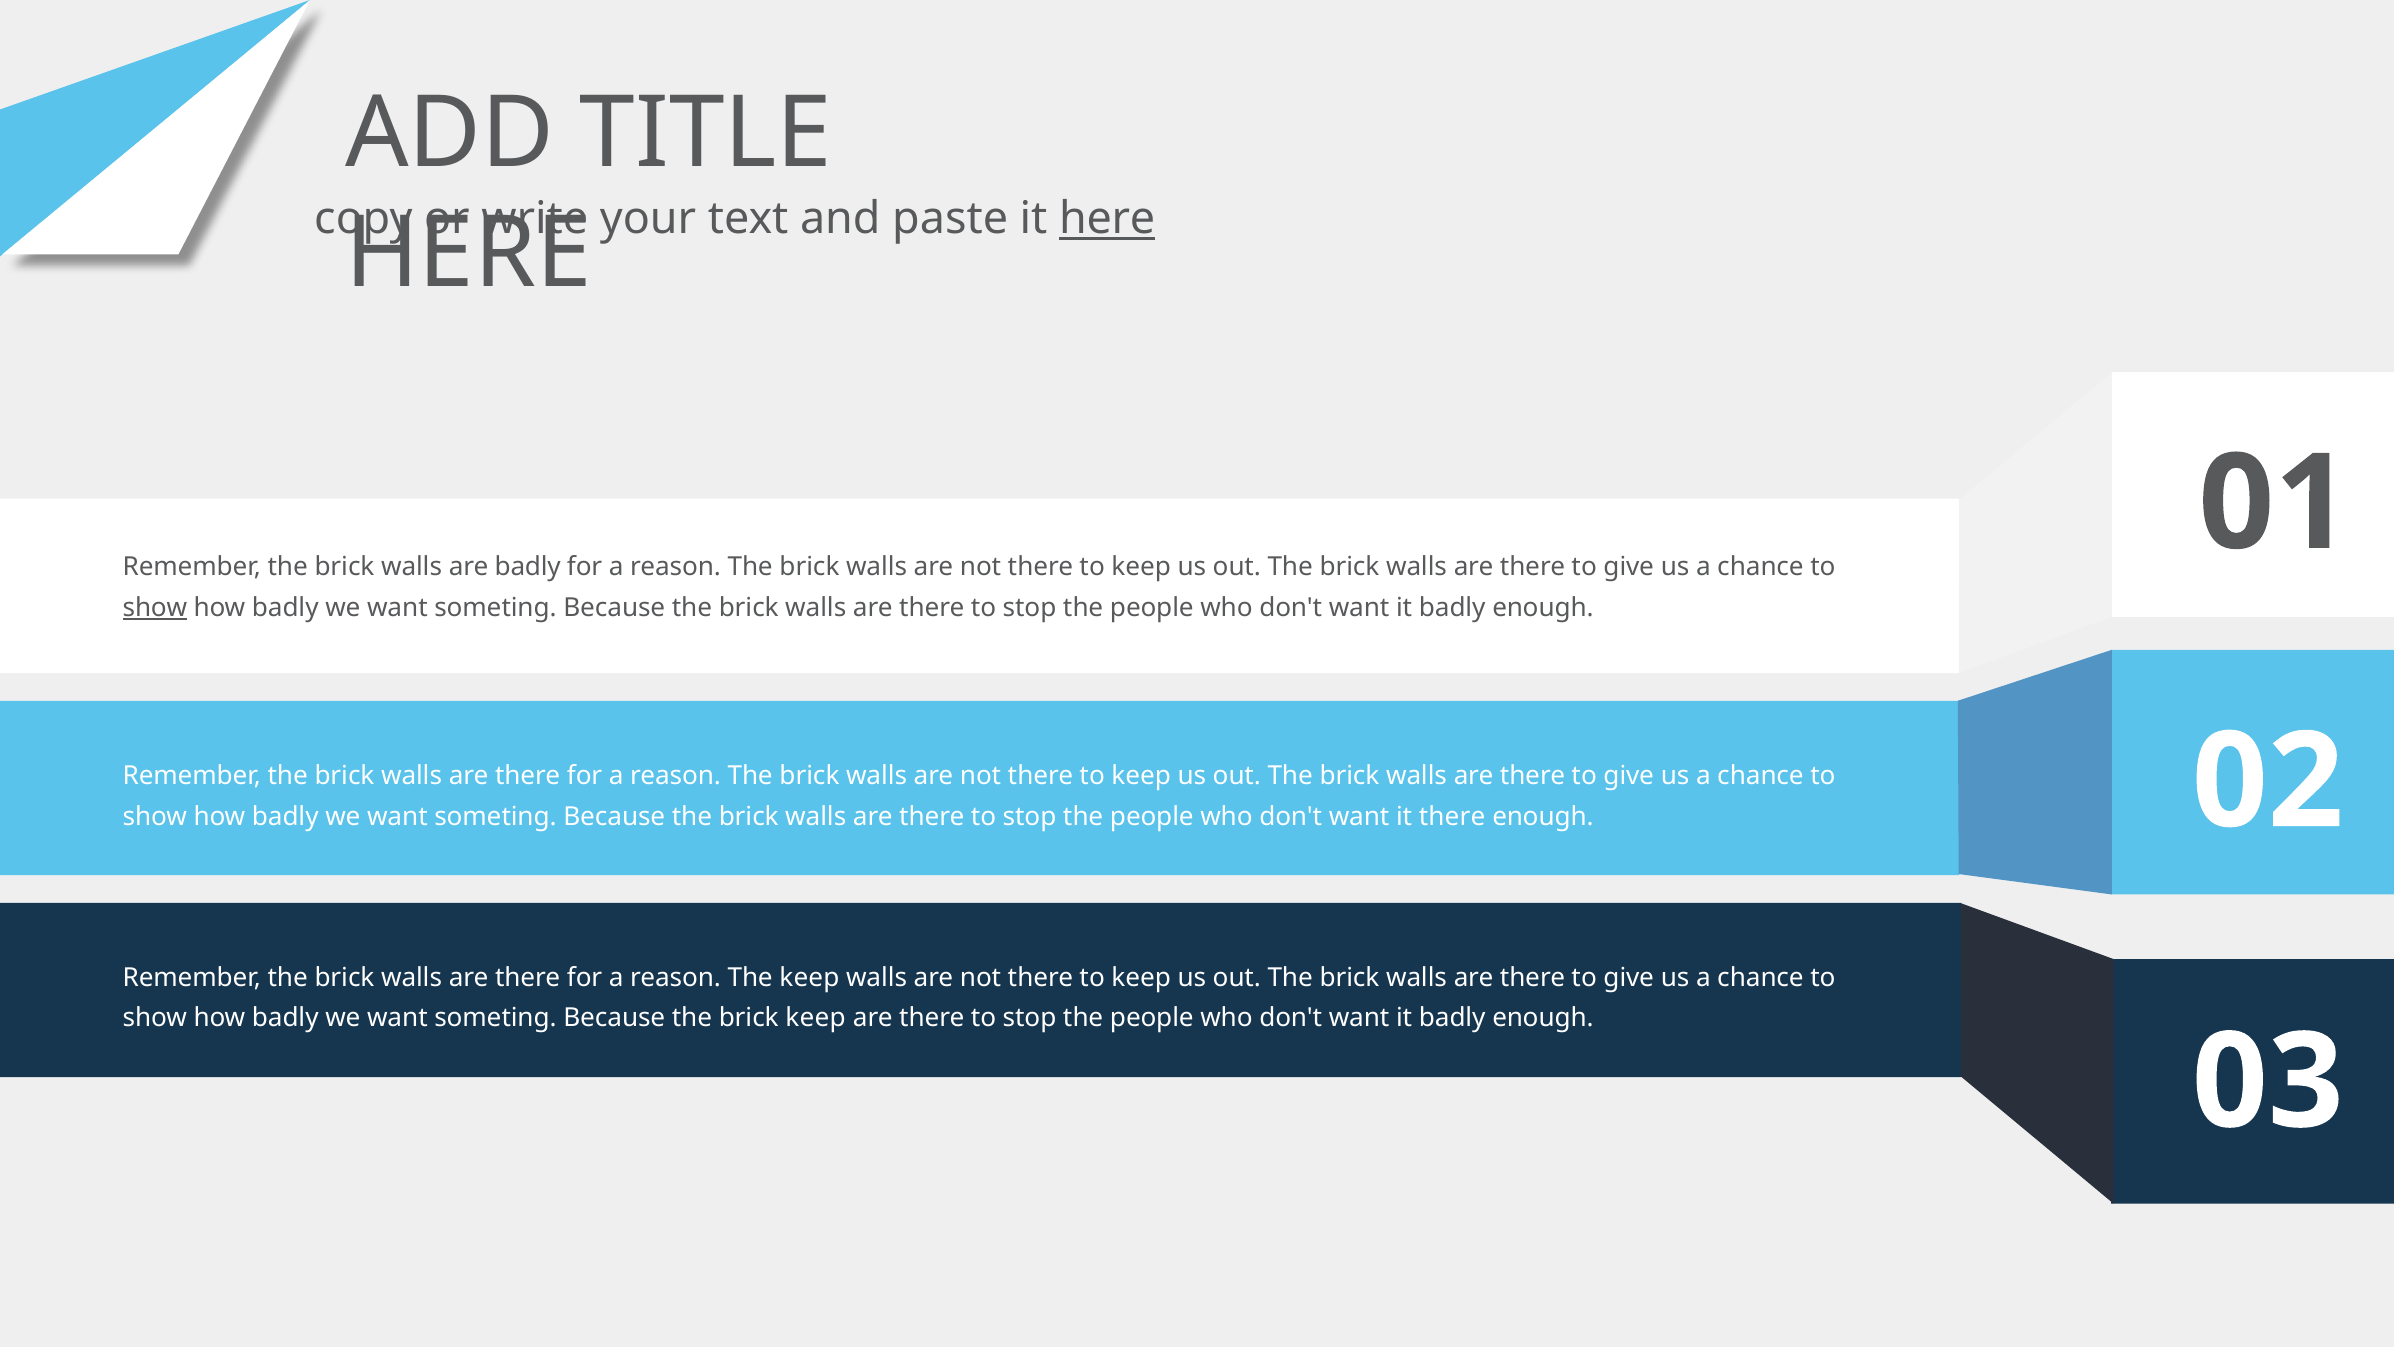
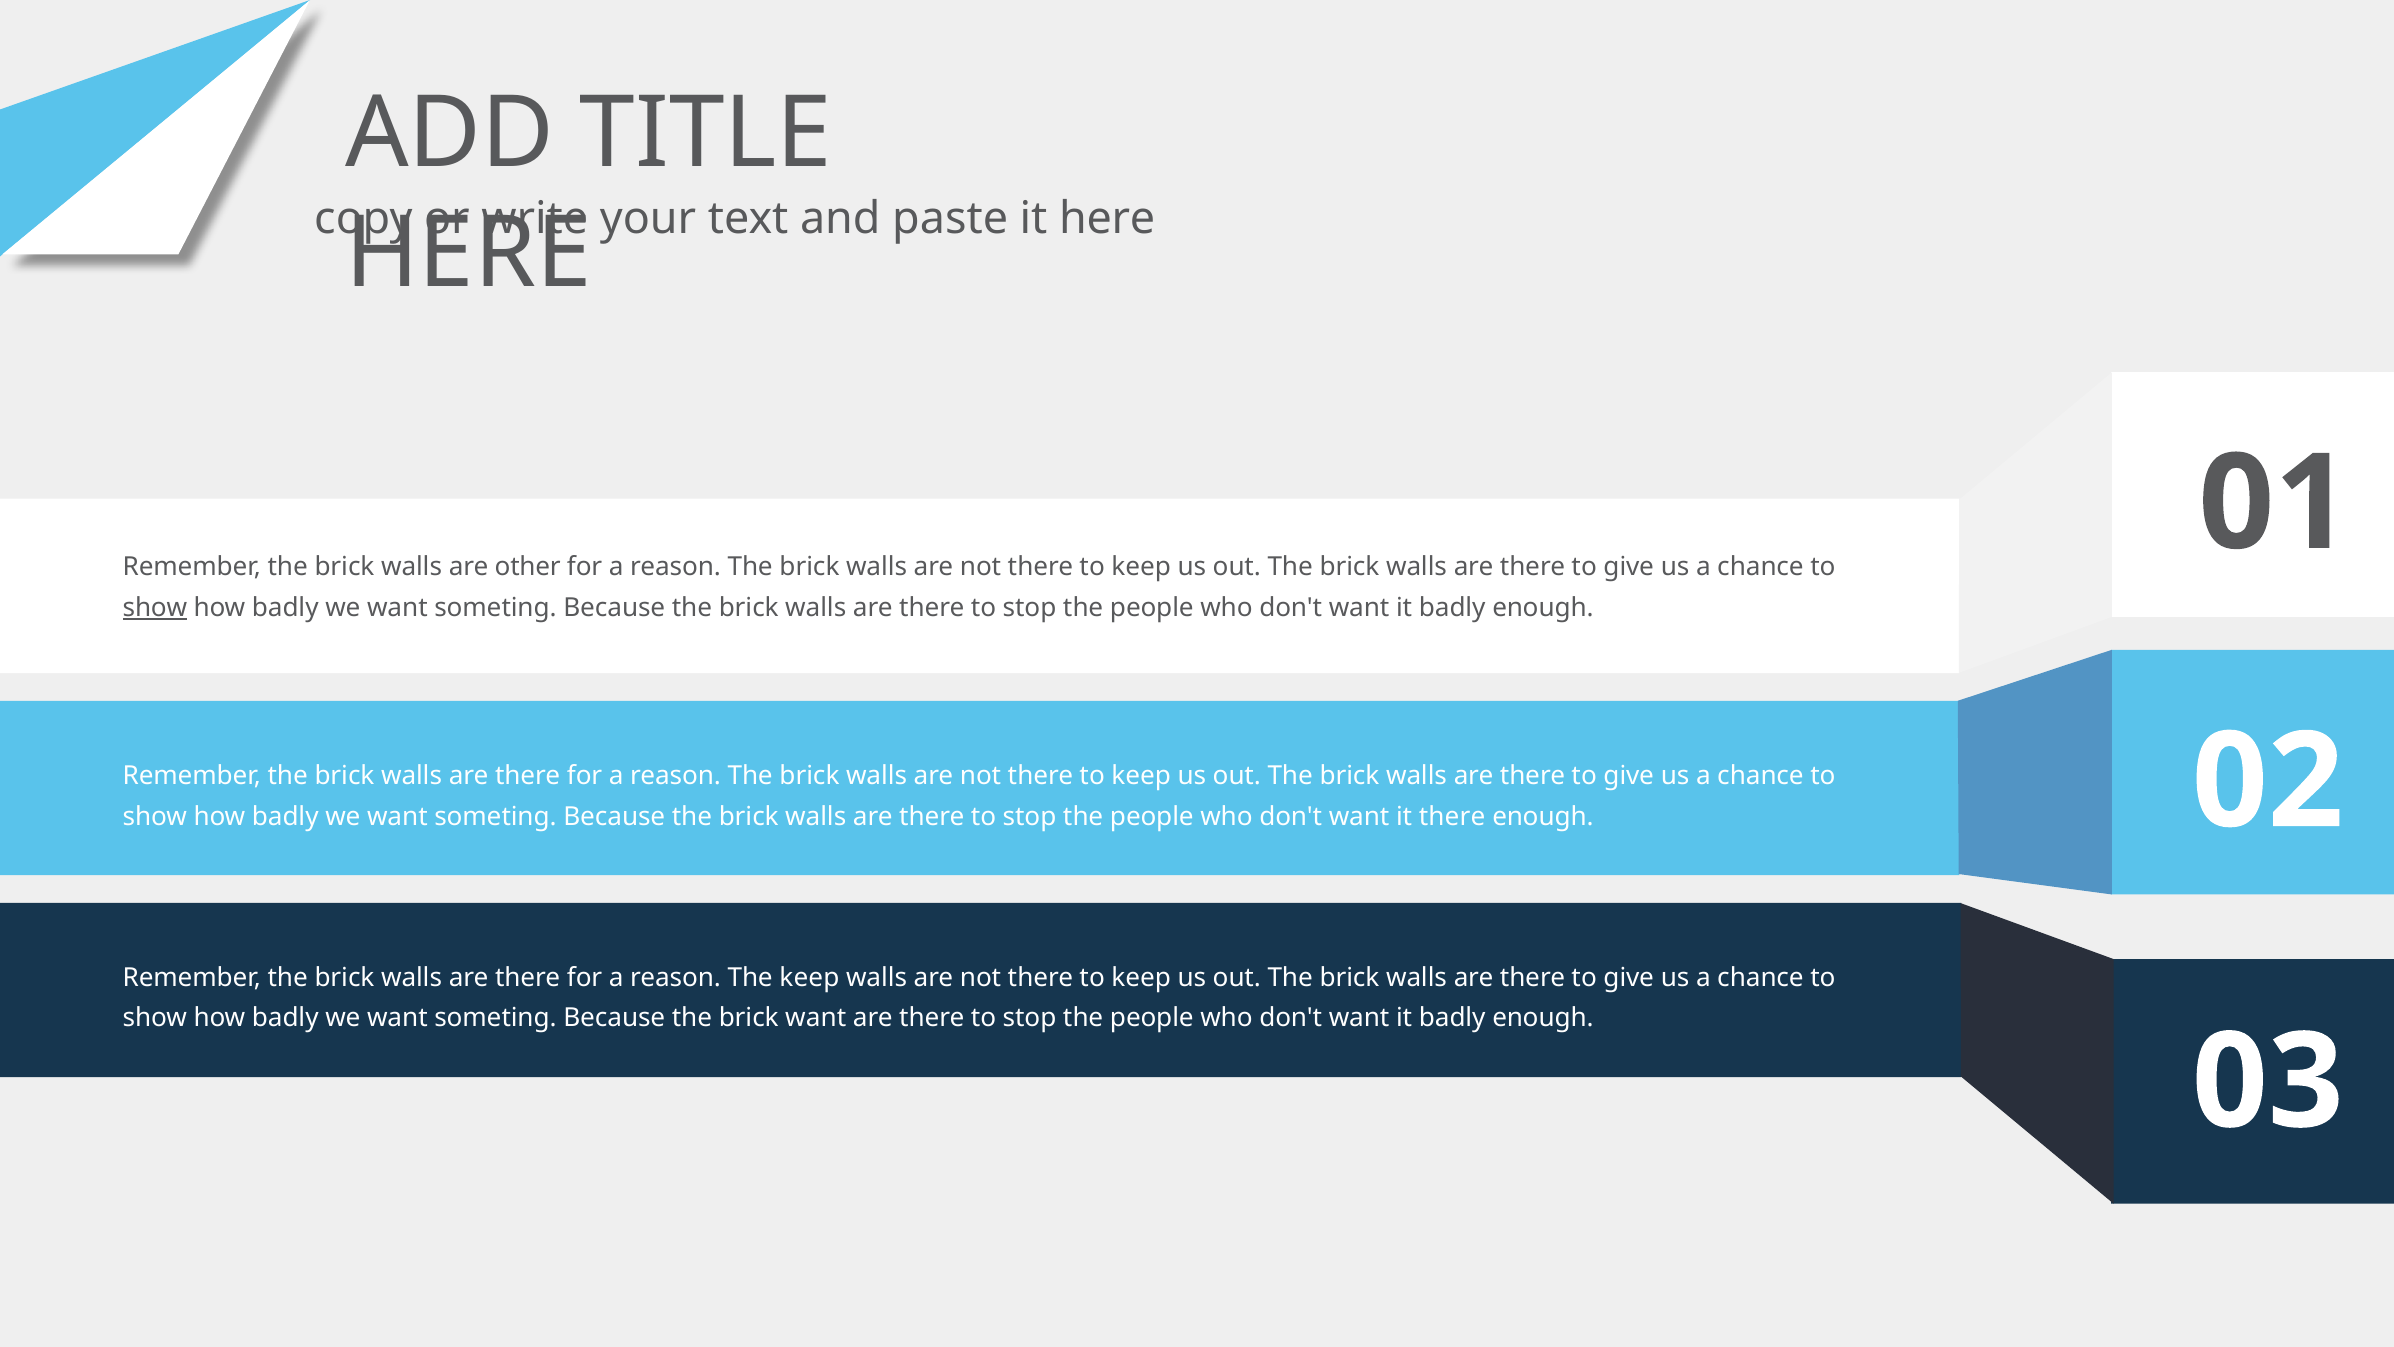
here at (1107, 219) underline: present -> none
are badly: badly -> other
brick keep: keep -> want
